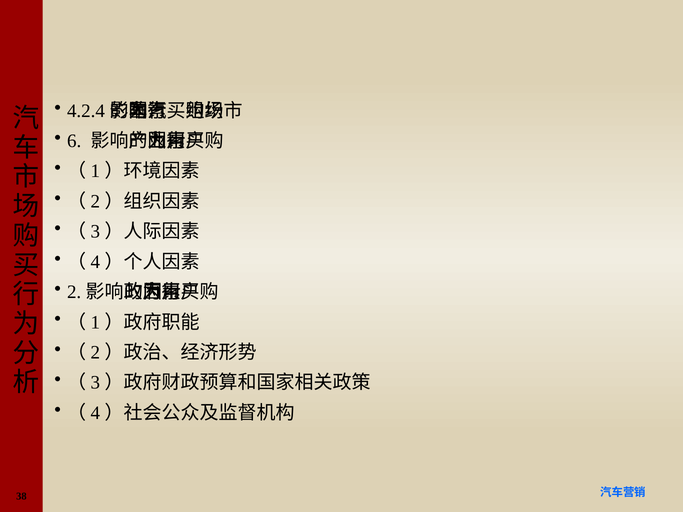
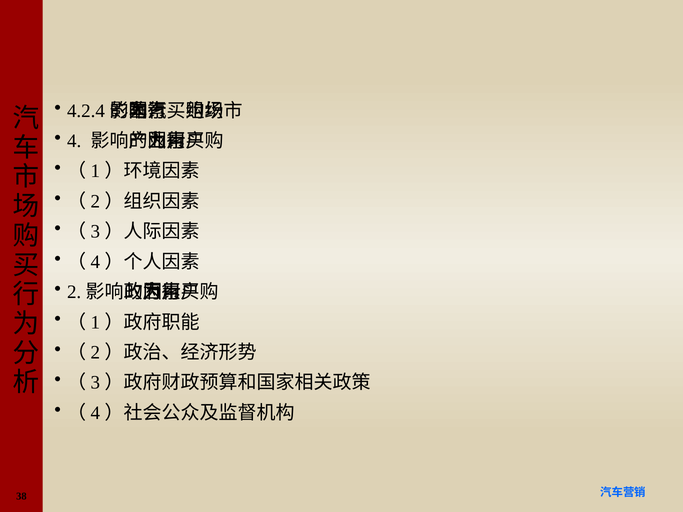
6: 6 -> 4
